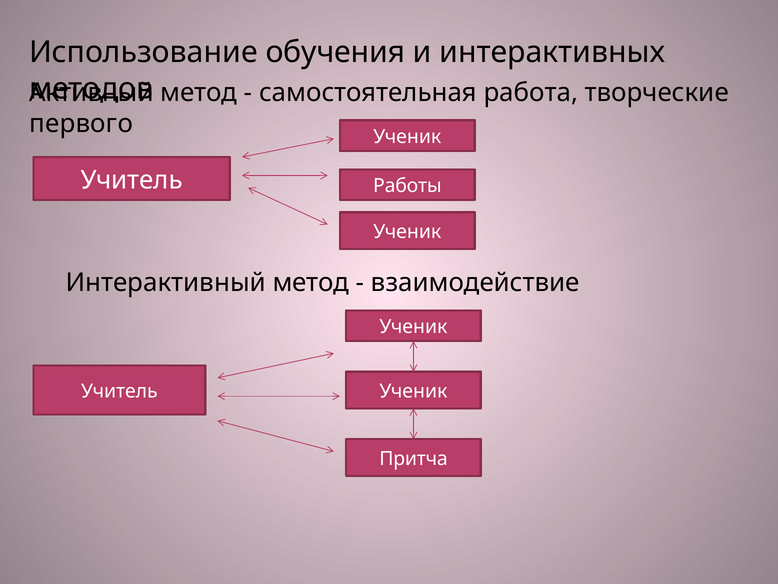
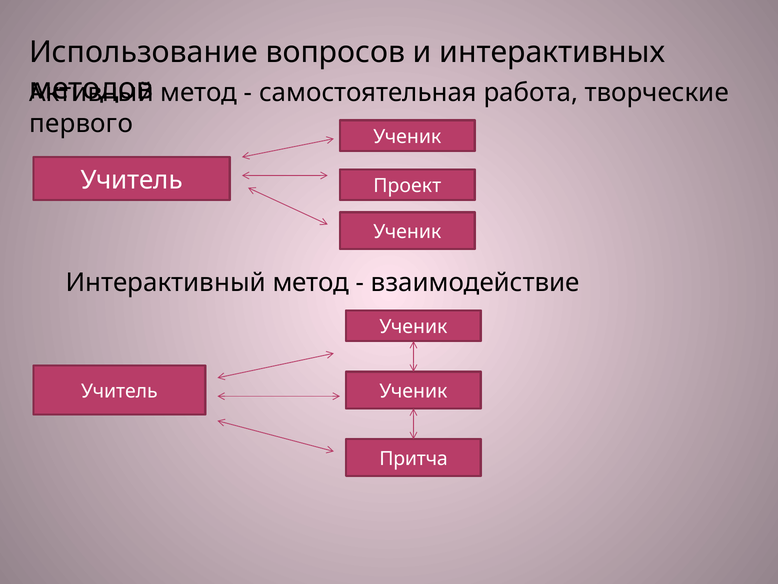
обучения: обучения -> вопросов
Работы: Работы -> Проект
